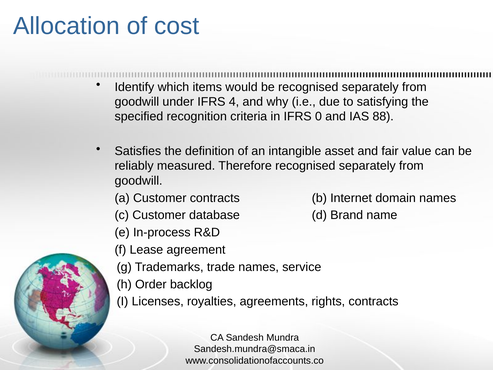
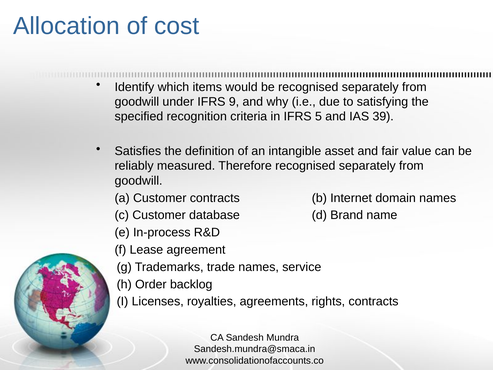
4: 4 -> 9
0: 0 -> 5
88: 88 -> 39
